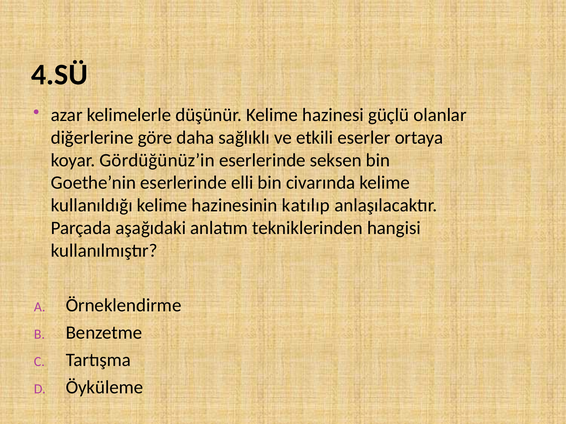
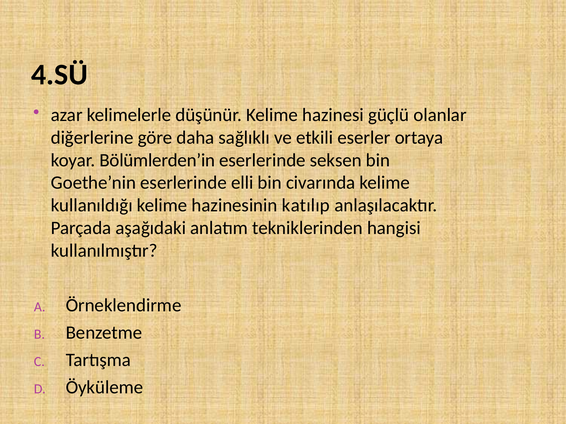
Gördüğünüz’in: Gördüğünüz’in -> Bölümlerden’in
